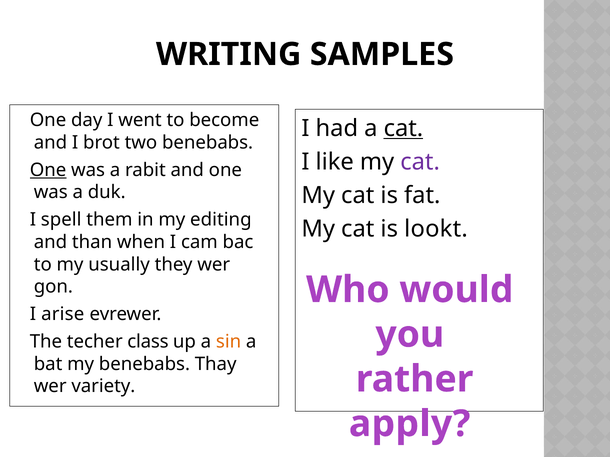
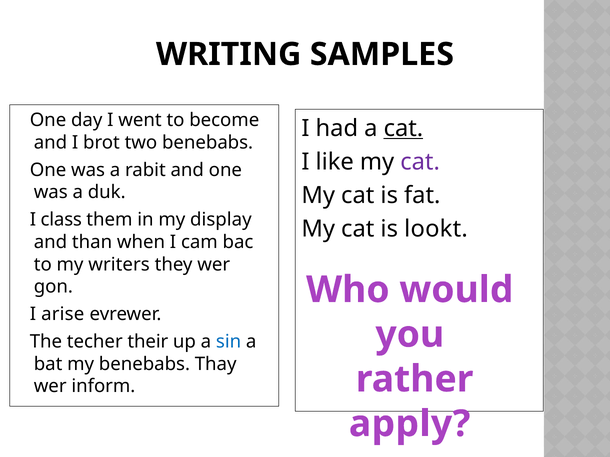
One at (48, 170) underline: present -> none
spell: spell -> class
editing: editing -> display
usually: usually -> writers
class: class -> their
sin colour: orange -> blue
variety: variety -> inform
